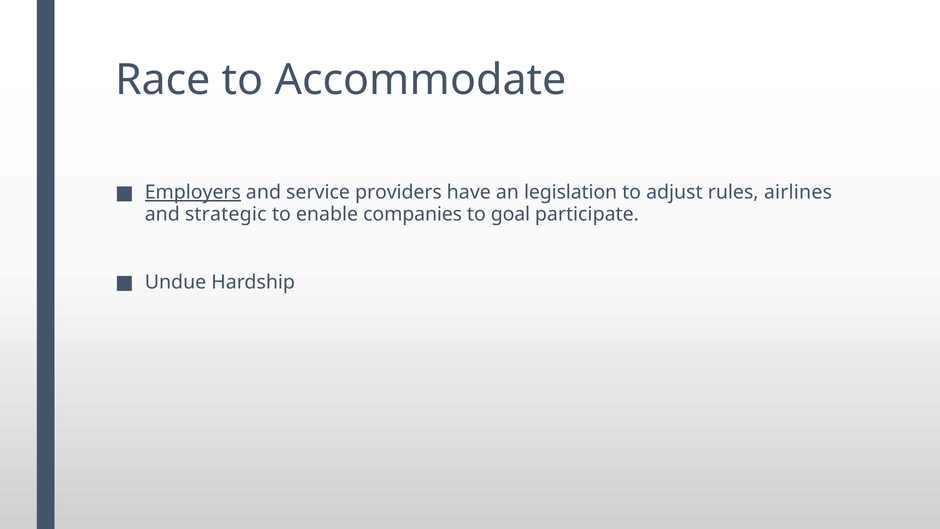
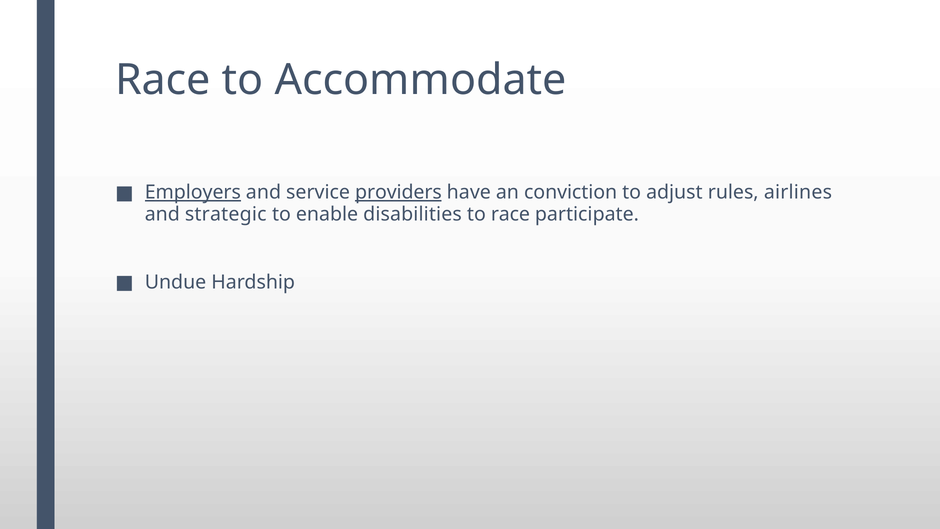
providers underline: none -> present
legislation: legislation -> conviction
companies: companies -> disabilities
to goal: goal -> race
